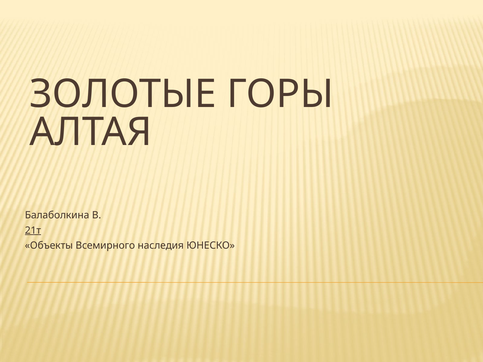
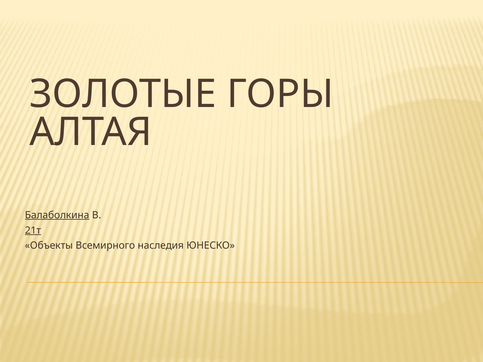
Балаболкина underline: none -> present
